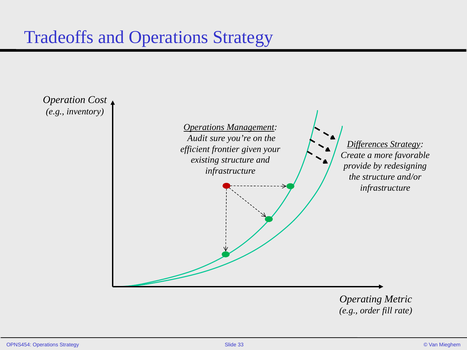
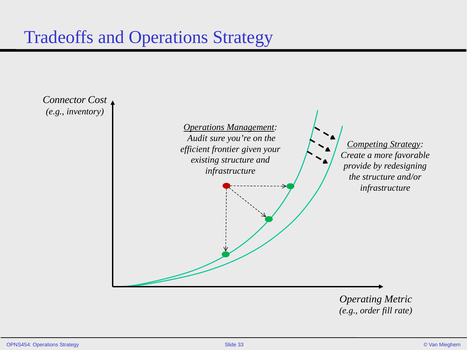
Operation: Operation -> Connector
Differences: Differences -> Competing
